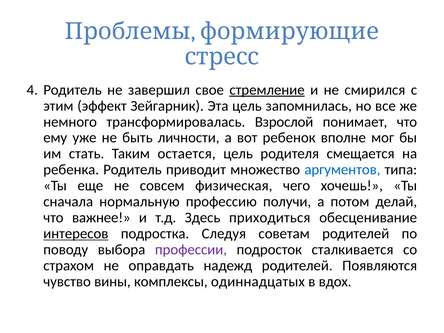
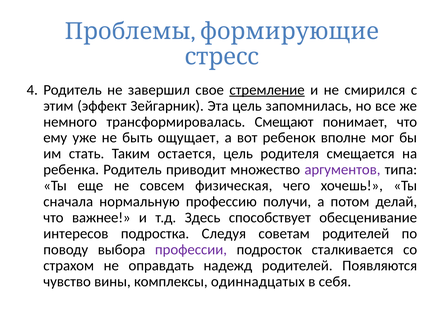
Взрослой: Взрослой -> Смещают
личности: личности -> ощущает
аргументов colour: blue -> purple
приходиться: приходиться -> способствует
интересов underline: present -> none
вдох: вдох -> себя
